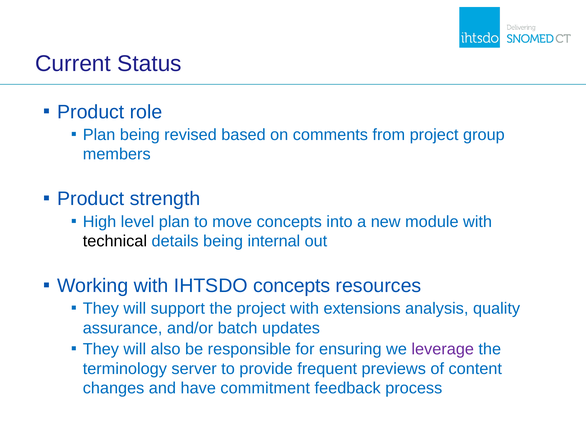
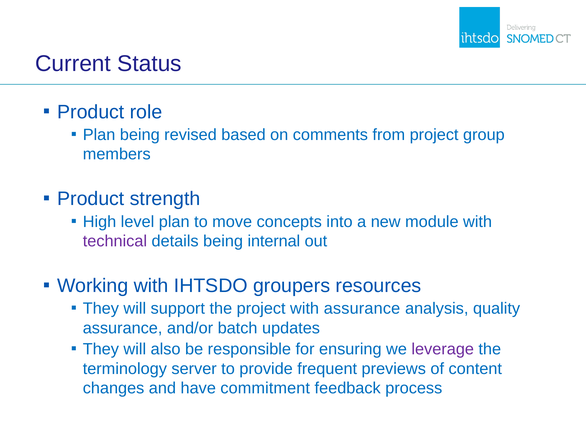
technical colour: black -> purple
IHTSDO concepts: concepts -> groupers
with extensions: extensions -> assurance
